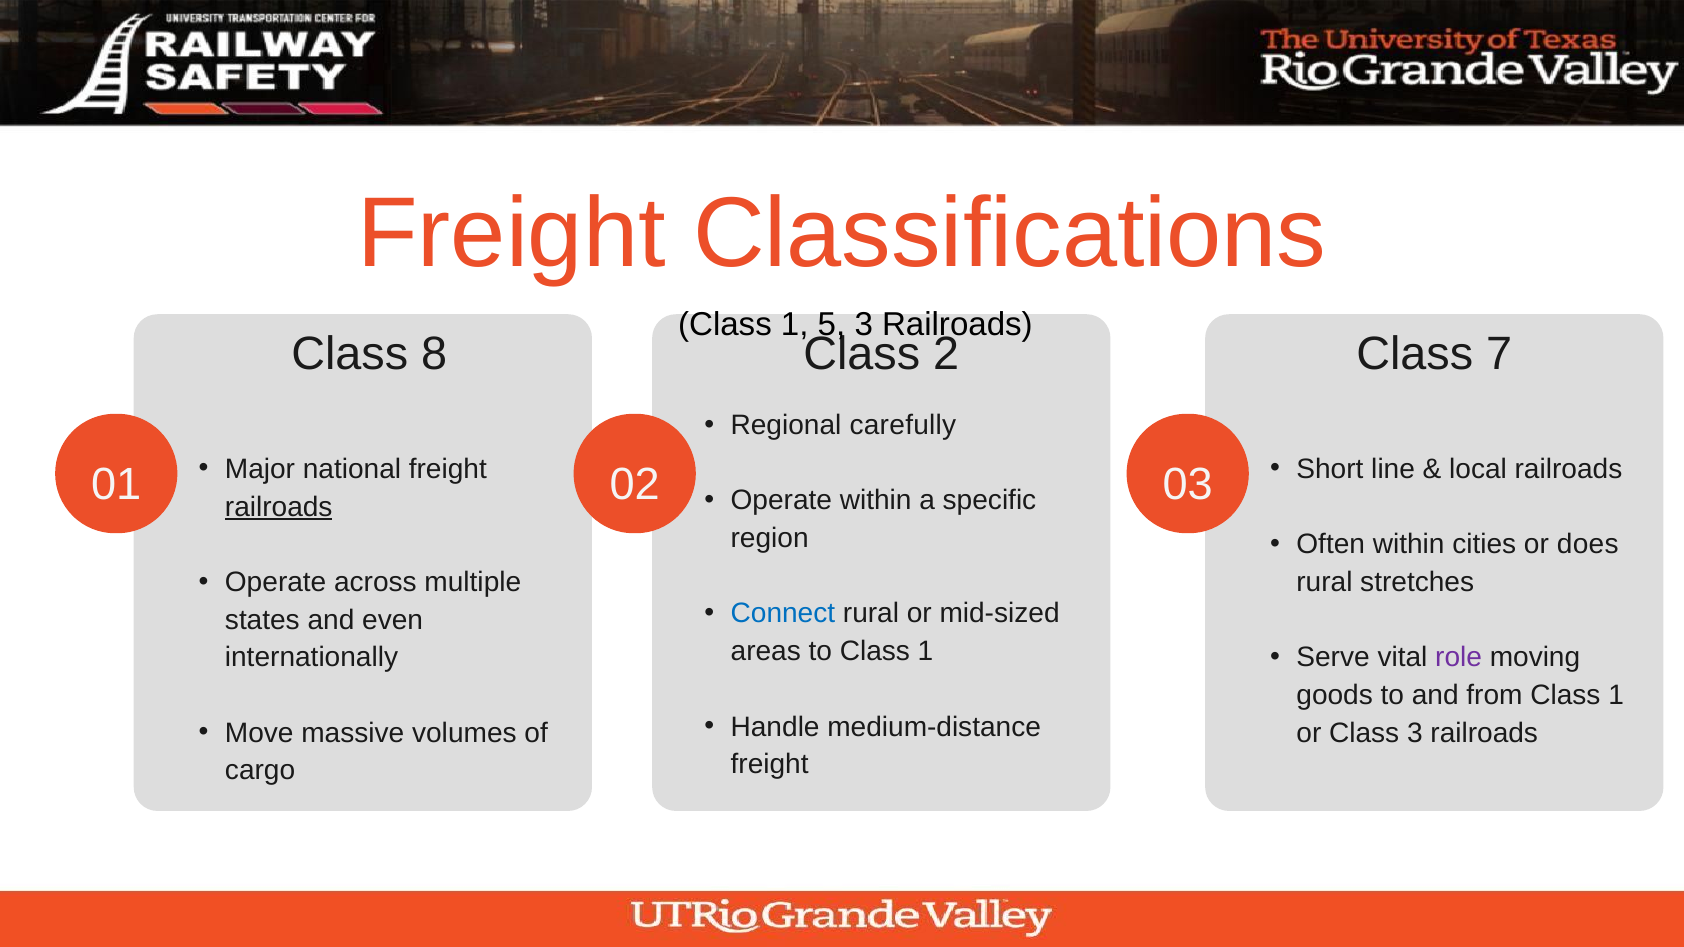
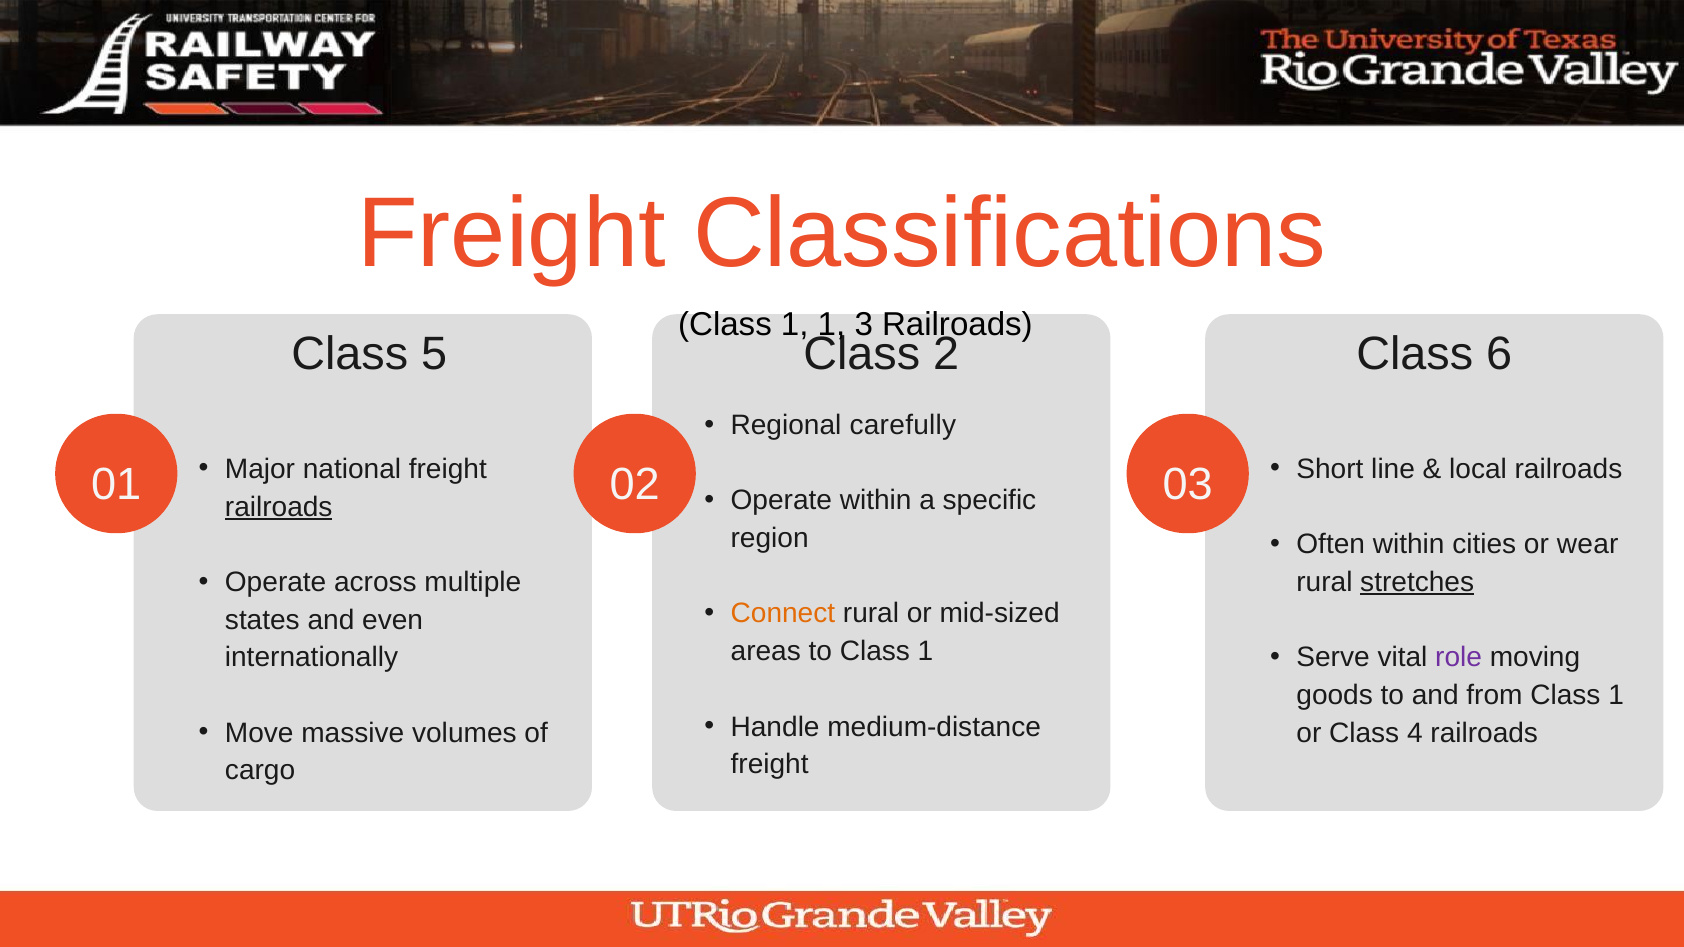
1 5: 5 -> 1
8: 8 -> 5
7: 7 -> 6
does: does -> wear
stretches underline: none -> present
Connect colour: blue -> orange
Class 3: 3 -> 4
